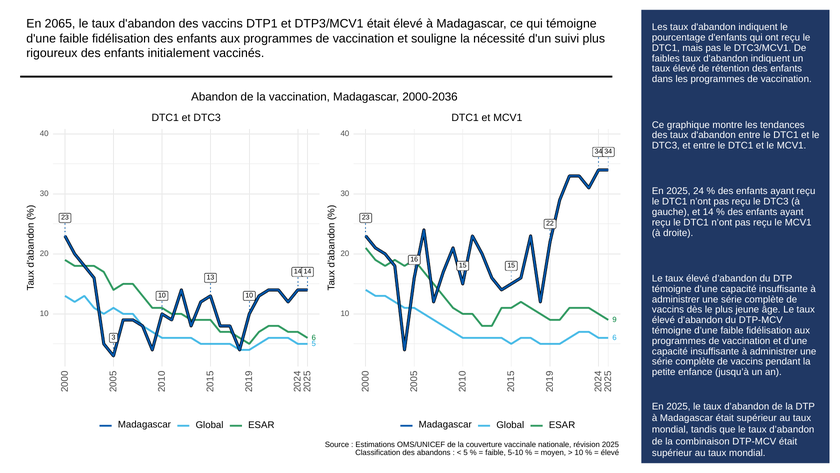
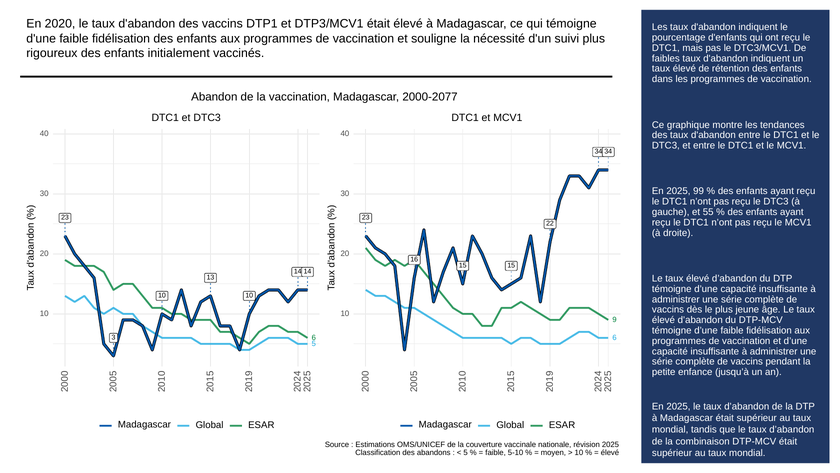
2065: 2065 -> 2020
2000-2036: 2000-2036 -> 2000-2077
24: 24 -> 99
et 14: 14 -> 55
